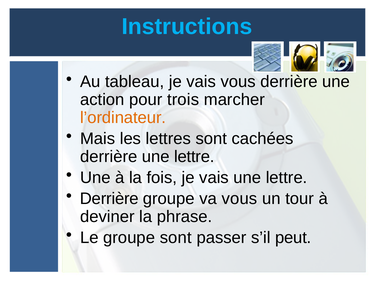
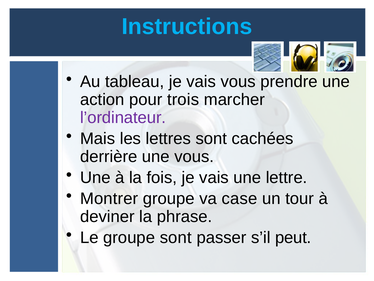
vous derrière: derrière -> prendre
l’ordinateur colour: orange -> purple
derrière une lettre: lettre -> vous
Derrière at (109, 198): Derrière -> Montrer
va vous: vous -> case
